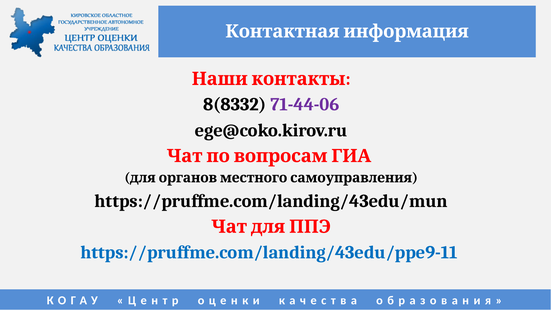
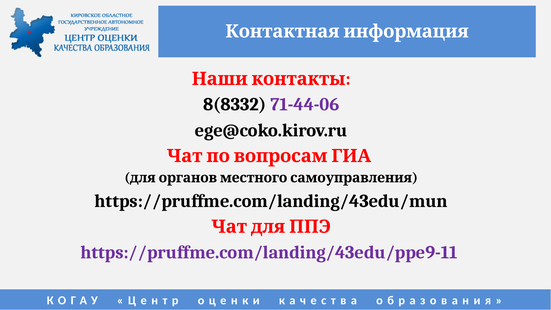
https://pruffme.com/landing/43edu/ppe9-11 colour: blue -> purple
